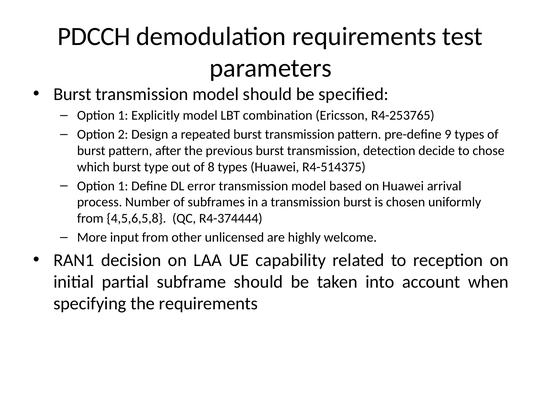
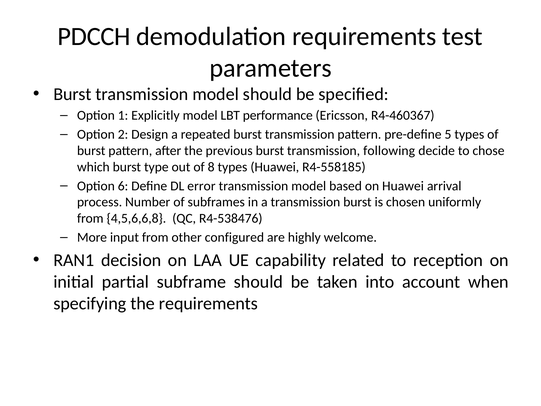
combination: combination -> performance
R4-253765: R4-253765 -> R4-460367
9: 9 -> 5
detection: detection -> following
R4-514375: R4-514375 -> R4-558185
1 at (123, 186): 1 -> 6
4,5,6,5,8: 4,5,6,5,8 -> 4,5,6,6,8
R4-374444: R4-374444 -> R4-538476
unlicensed: unlicensed -> configured
